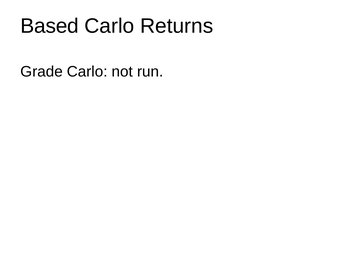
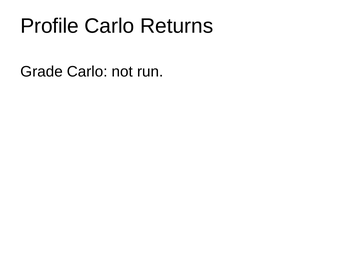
Based: Based -> Profile
